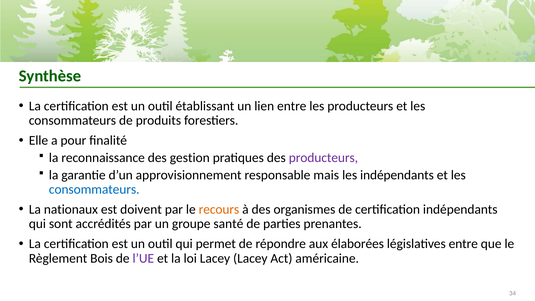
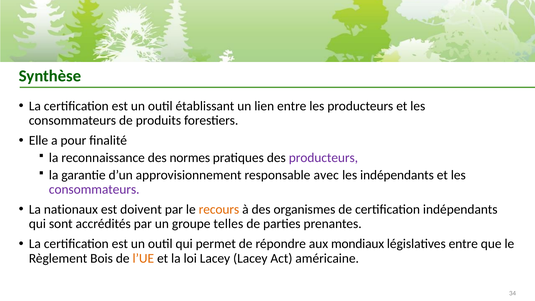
gestion: gestion -> normes
mais: mais -> avec
consommateurs at (94, 189) colour: blue -> purple
santé: santé -> telles
élaborées: élaborées -> mondiaux
l’UE colour: purple -> orange
